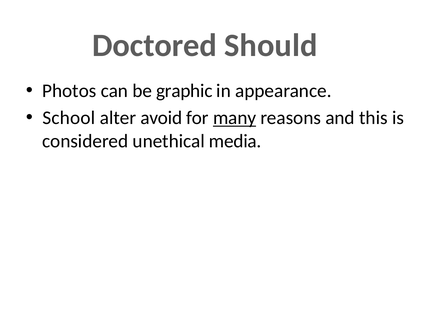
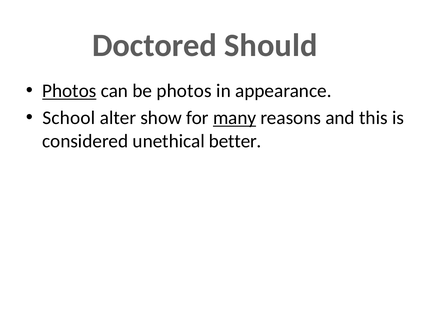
Photos at (69, 91) underline: none -> present
be graphic: graphic -> photos
avoid: avoid -> show
media: media -> better
